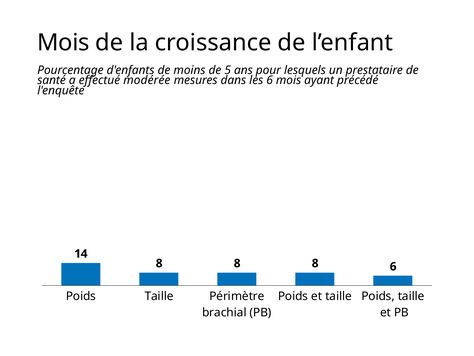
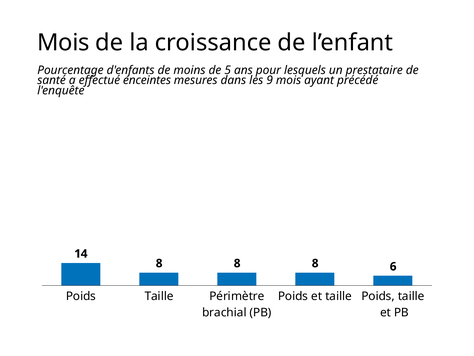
modérée: modérée -> enceintes
les 6: 6 -> 9
